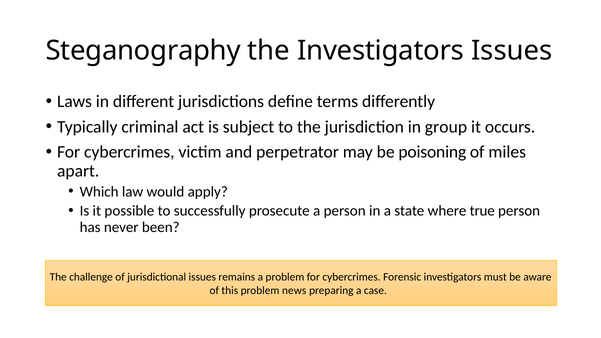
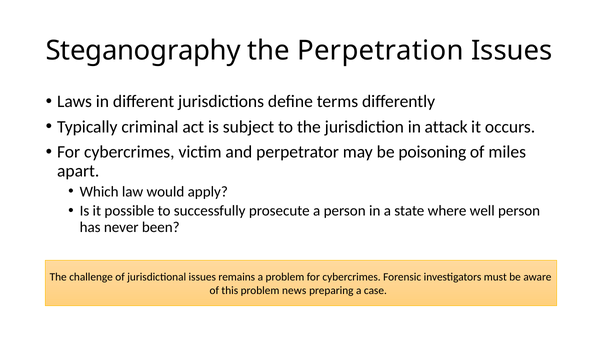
the Investigators: Investigators -> Perpetration
group: group -> attack
true: true -> well
